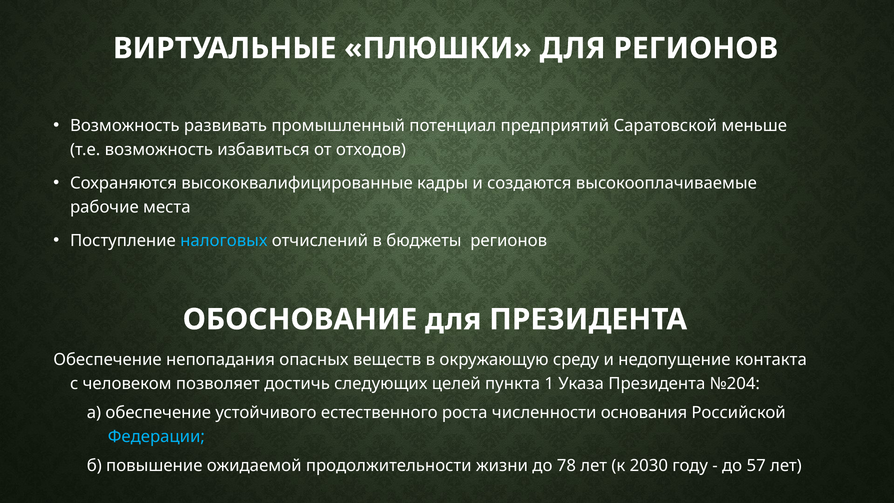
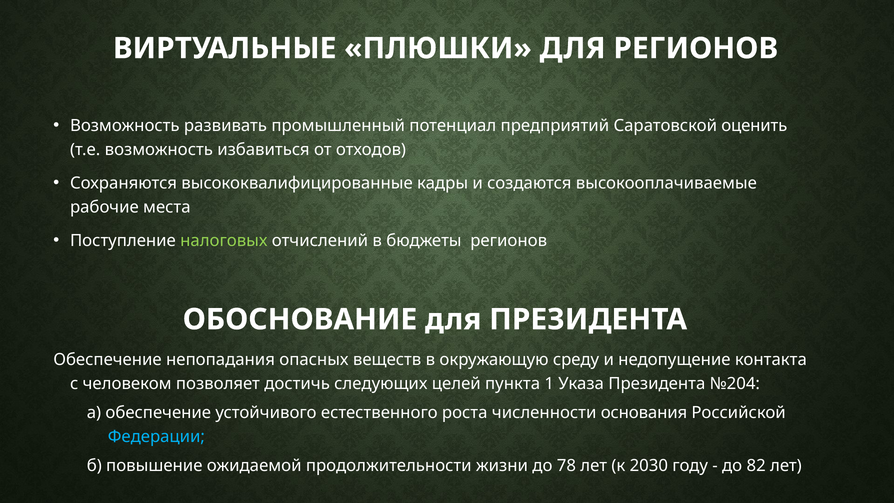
меньше: меньше -> оценить
налоговых colour: light blue -> light green
57: 57 -> 82
